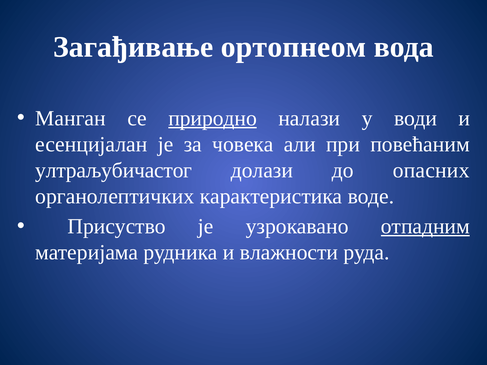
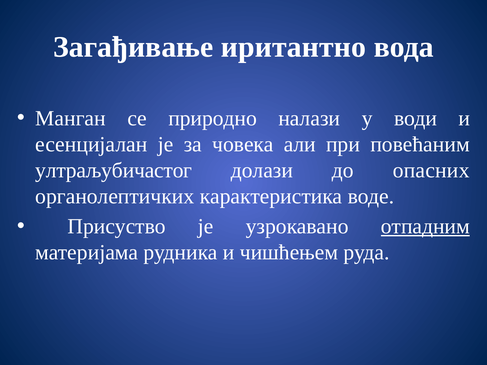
ортопнеом: ортопнеом -> иритантно
природно underline: present -> none
влажности: влажности -> чишћењем
